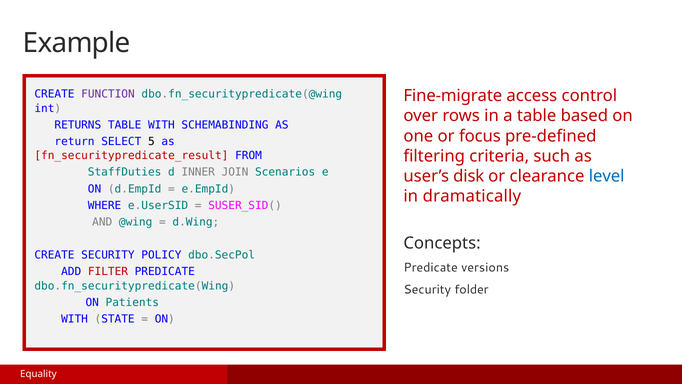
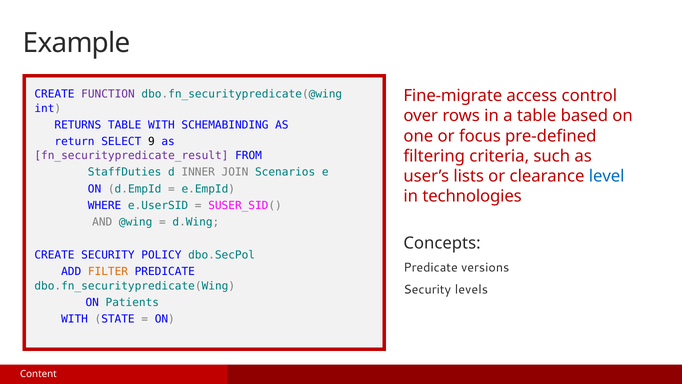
5: 5 -> 9
fn_securitypredicate_result colour: red -> purple
disk: disk -> lists
dramatically: dramatically -> technologies
FILTER colour: red -> orange
folder: folder -> levels
Equality: Equality -> Content
